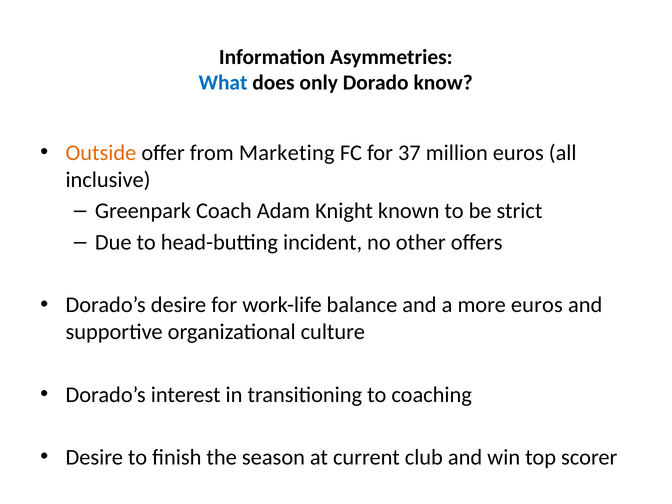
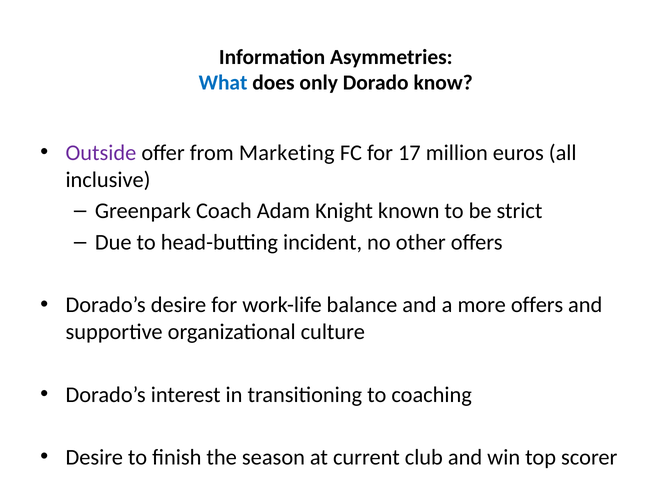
Outside colour: orange -> purple
37: 37 -> 17
more euros: euros -> offers
